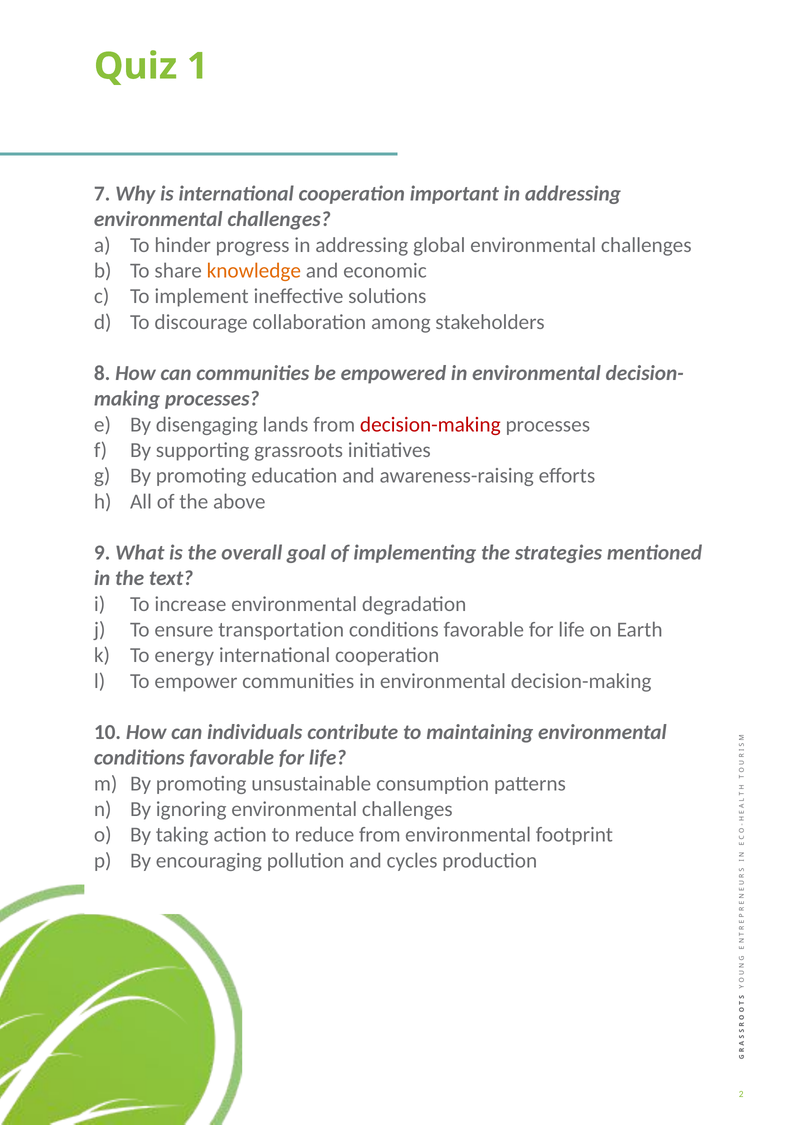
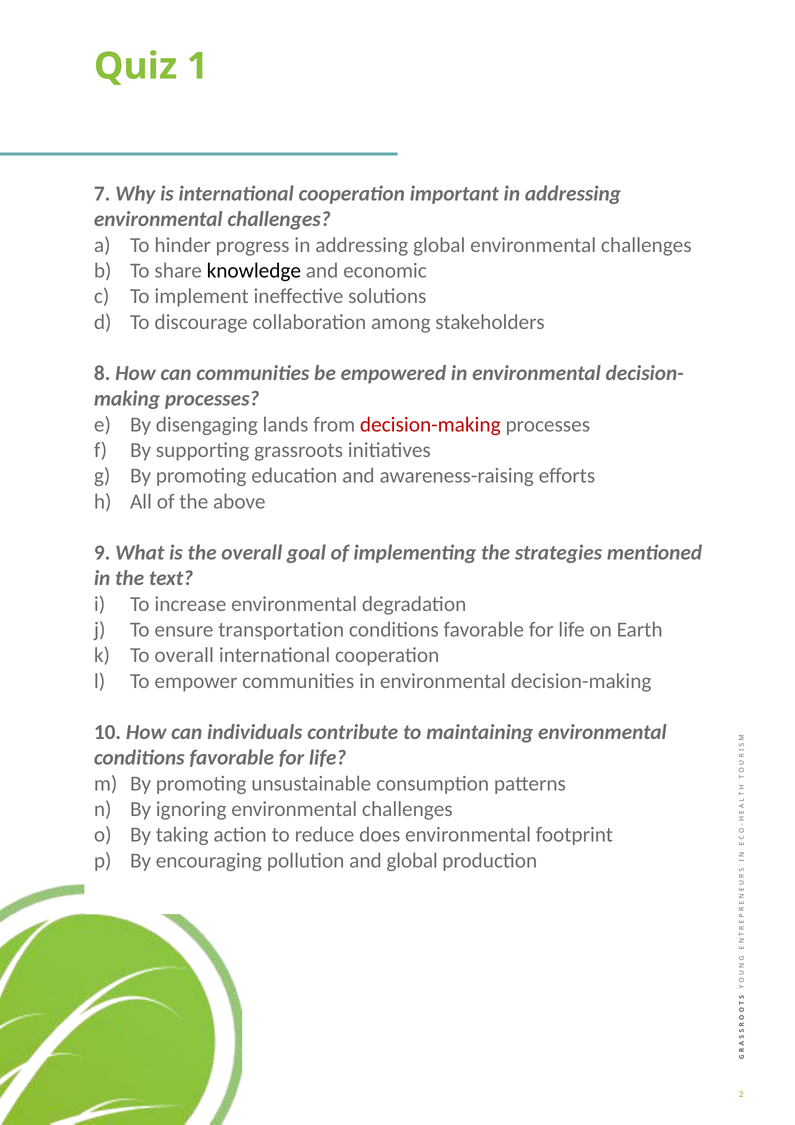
knowledge colour: orange -> black
To energy: energy -> overall
reduce from: from -> does
and cycles: cycles -> global
